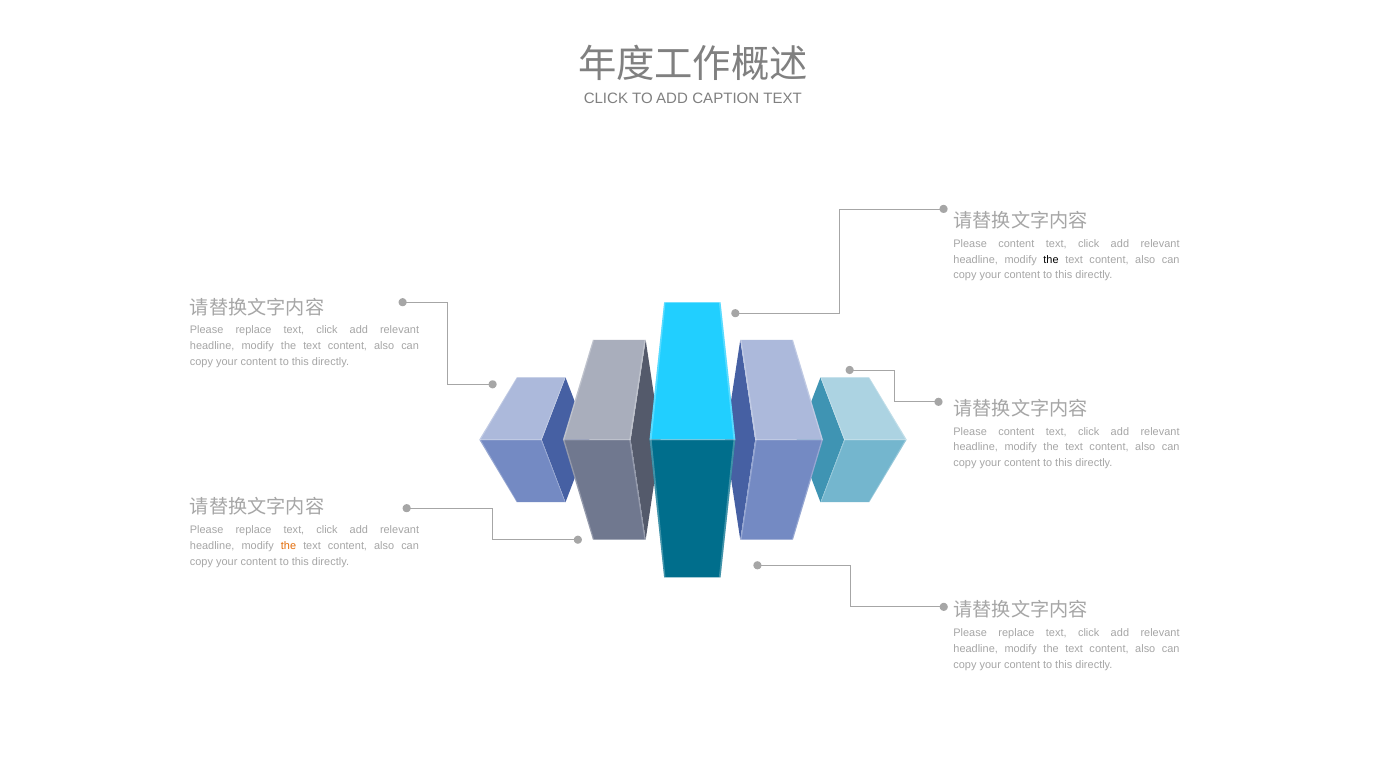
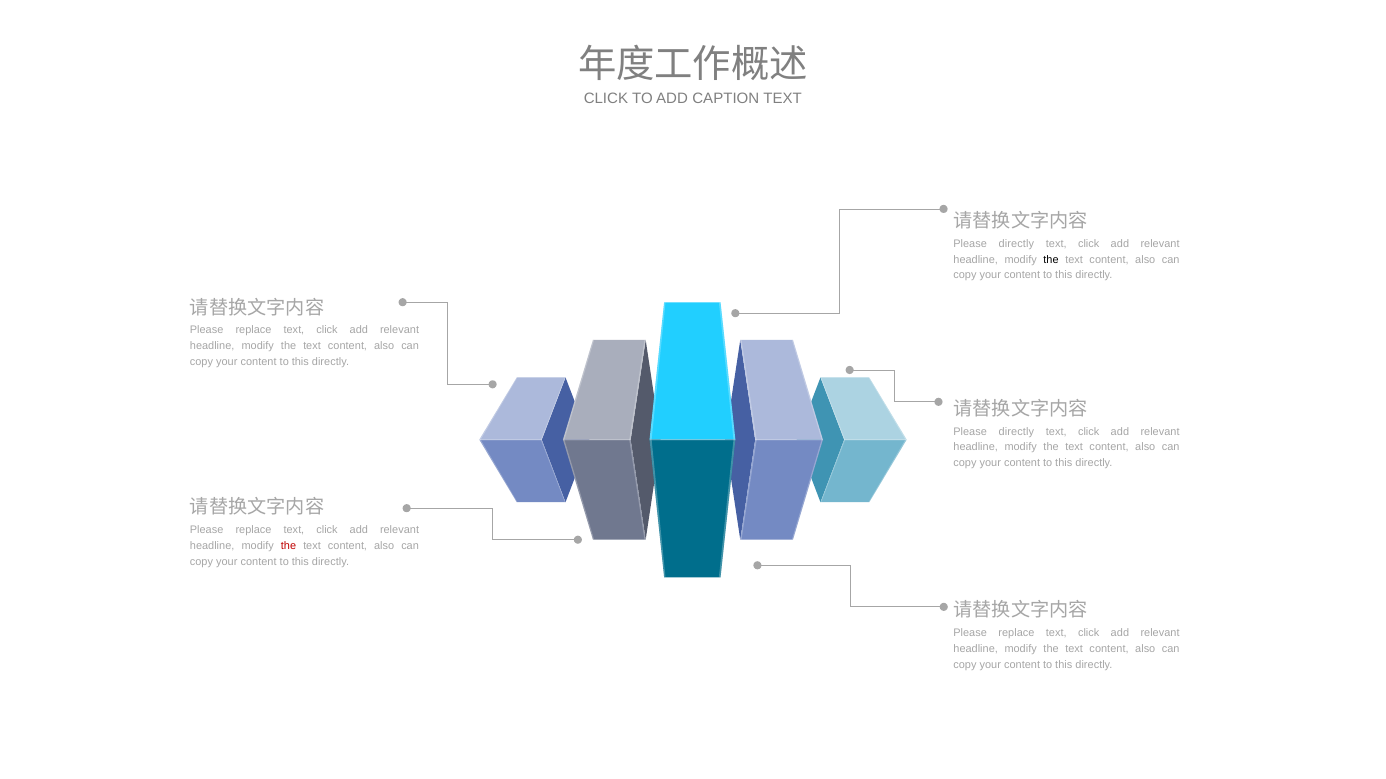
content at (1016, 244): content -> directly
content at (1016, 432): content -> directly
the at (289, 546) colour: orange -> red
